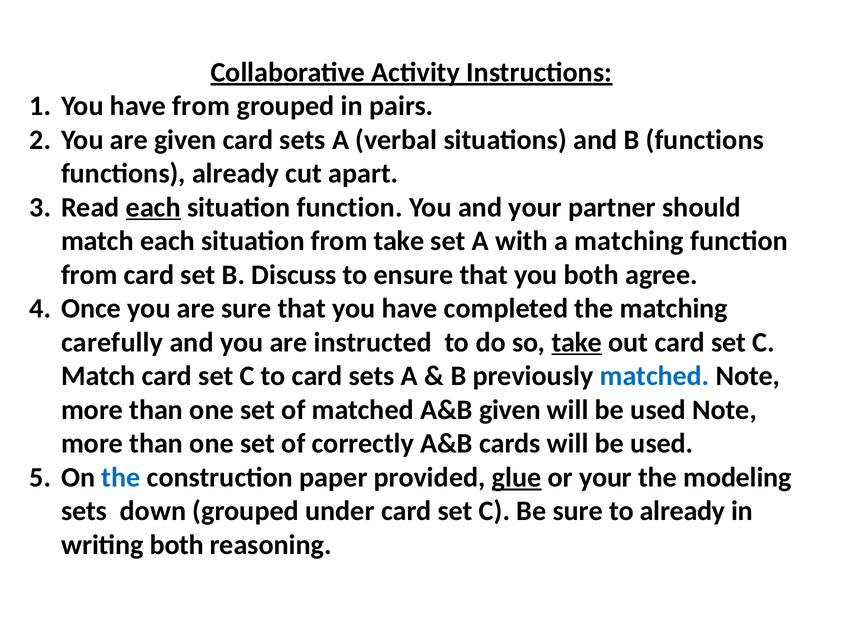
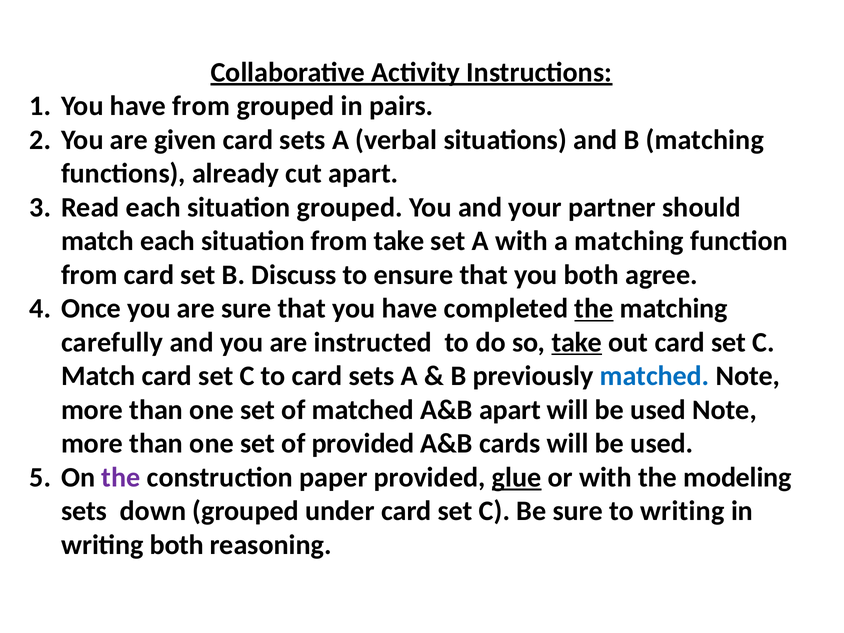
B functions: functions -> matching
each at (153, 207) underline: present -> none
situation function: function -> grouped
the at (594, 309) underline: none -> present
A&B given: given -> apart
of correctly: correctly -> provided
the at (121, 477) colour: blue -> purple
or your: your -> with
to already: already -> writing
